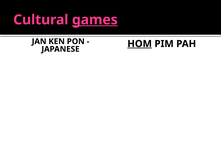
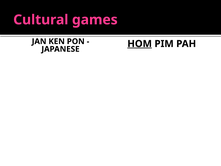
games underline: present -> none
